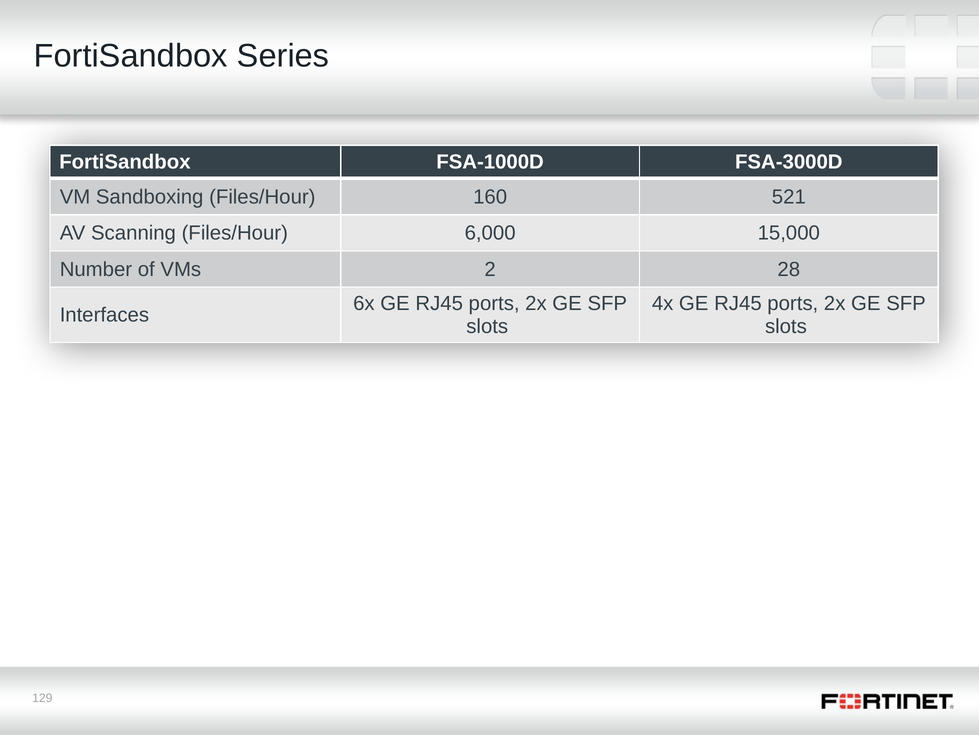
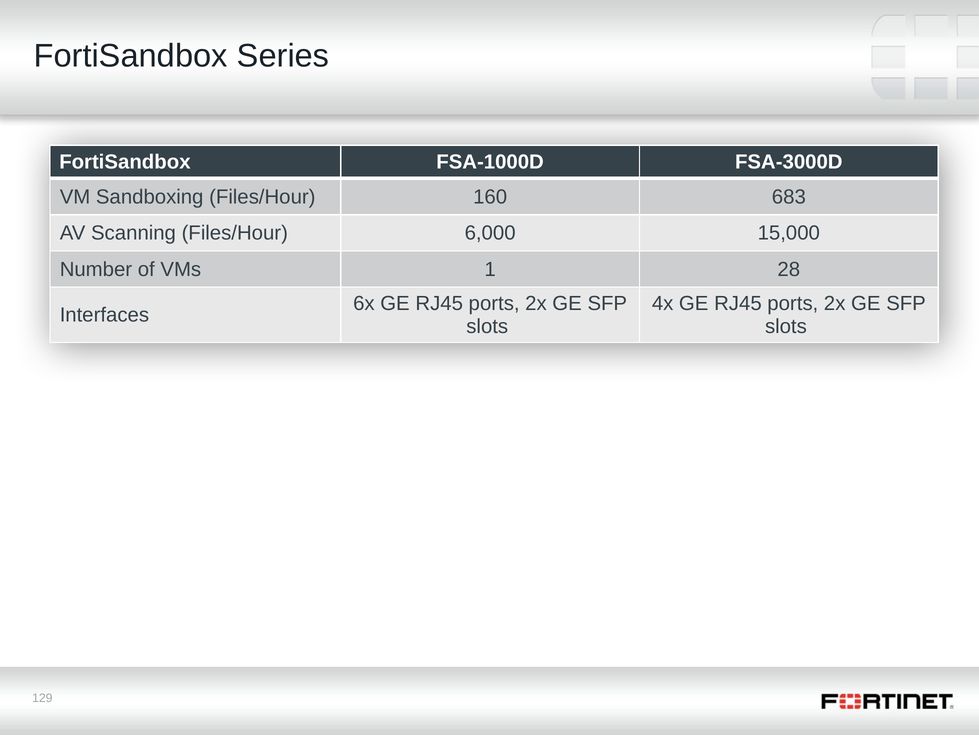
521: 521 -> 683
2: 2 -> 1
